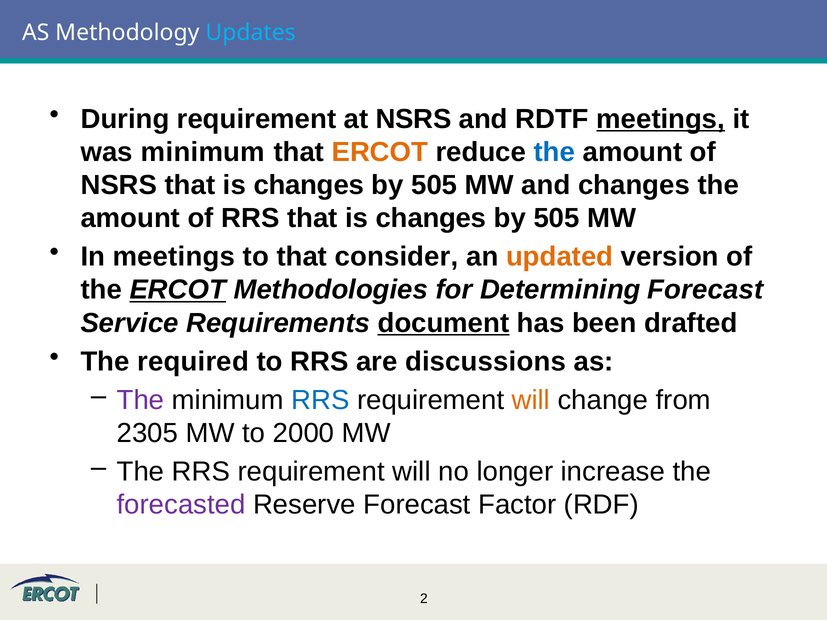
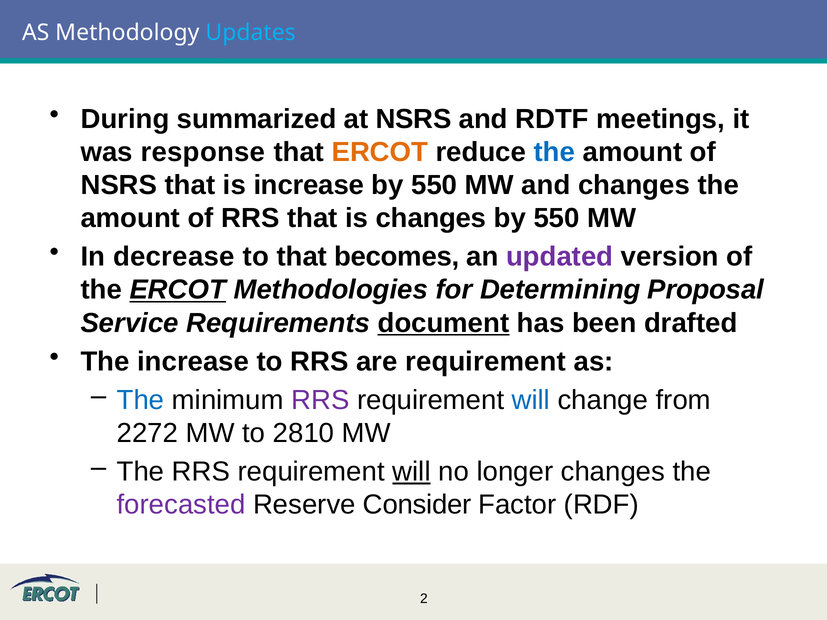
During requirement: requirement -> summarized
meetings at (661, 119) underline: present -> none
was minimum: minimum -> response
NSRS that is changes: changes -> increase
505 at (434, 185): 505 -> 550
505 at (557, 218): 505 -> 550
In meetings: meetings -> decrease
consider: consider -> becomes
updated colour: orange -> purple
Determining Forecast: Forecast -> Proposal
The required: required -> increase
are discussions: discussions -> requirement
The at (141, 400) colour: purple -> blue
RRS at (320, 400) colour: blue -> purple
will at (531, 400) colour: orange -> blue
2305: 2305 -> 2272
2000: 2000 -> 2810
will at (412, 472) underline: none -> present
longer increase: increase -> changes
Reserve Forecast: Forecast -> Consider
